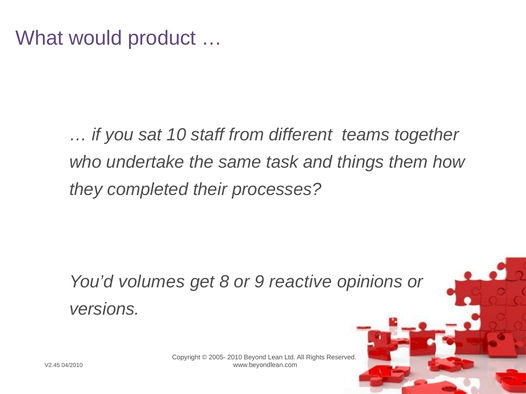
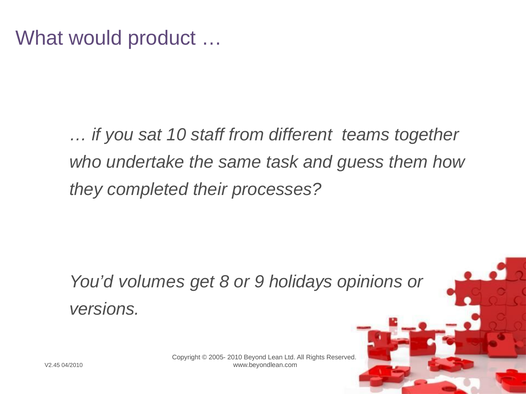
things: things -> guess
reactive: reactive -> holidays
